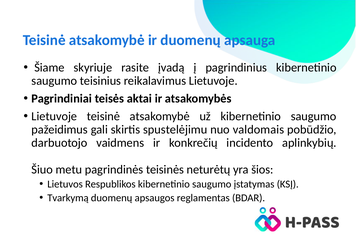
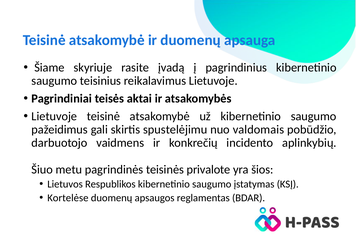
neturėtų: neturėtų -> privalote
Tvarkymą: Tvarkymą -> Kortelėse
